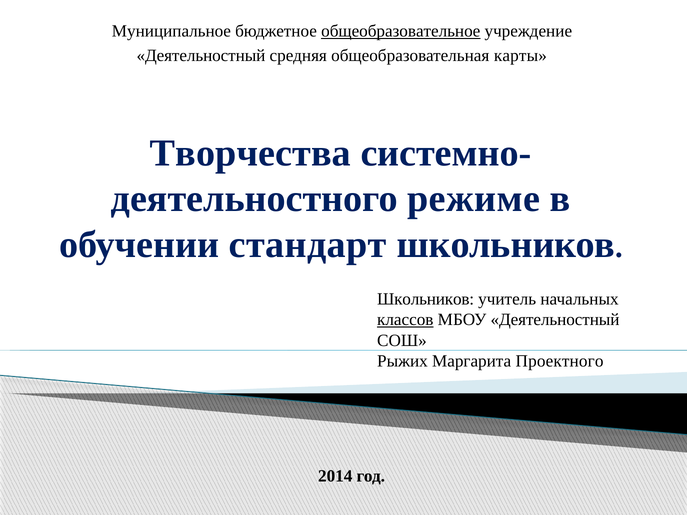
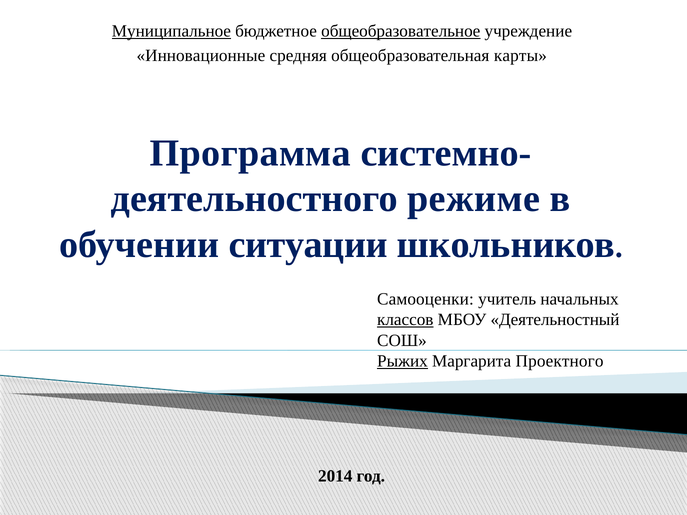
Муниципальное underline: none -> present
Деятельностный at (201, 55): Деятельностный -> Инновационные
Творчества: Творчества -> Программа
стандарт: стандарт -> ситуации
Школьников at (426, 299): Школьников -> Самооценки
Рыжих underline: none -> present
